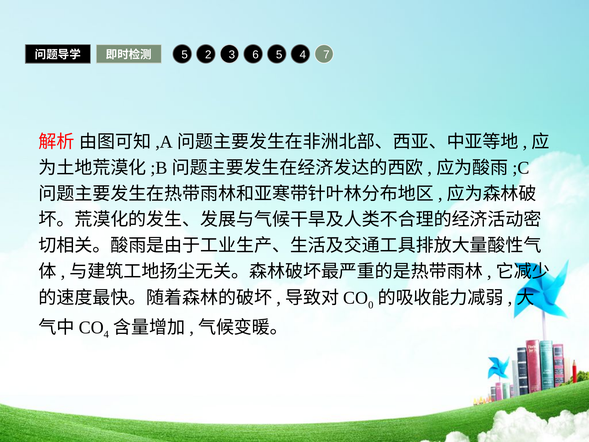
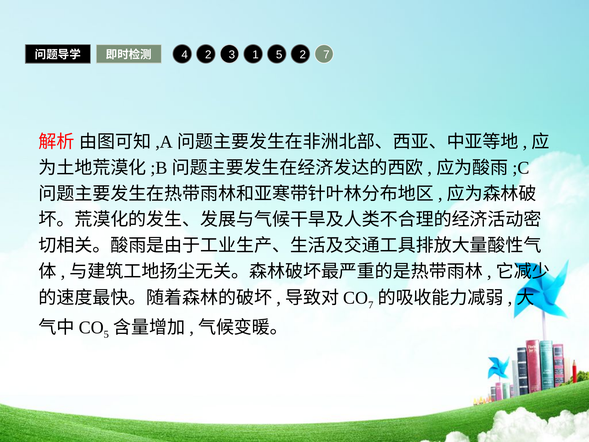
5 at (185, 55): 5 -> 4
6: 6 -> 1
5 4: 4 -> 2
0 at (371, 305): 0 -> 7
4 at (106, 334): 4 -> 5
